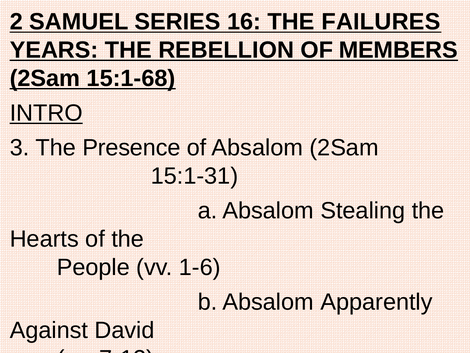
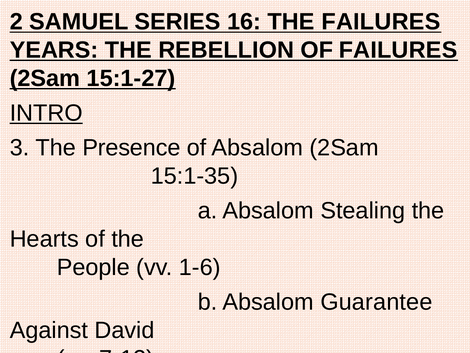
OF MEMBERS: MEMBERS -> FAILURES
15:1-68: 15:1-68 -> 15:1-27
15:1-31: 15:1-31 -> 15:1-35
Apparently: Apparently -> Guarantee
